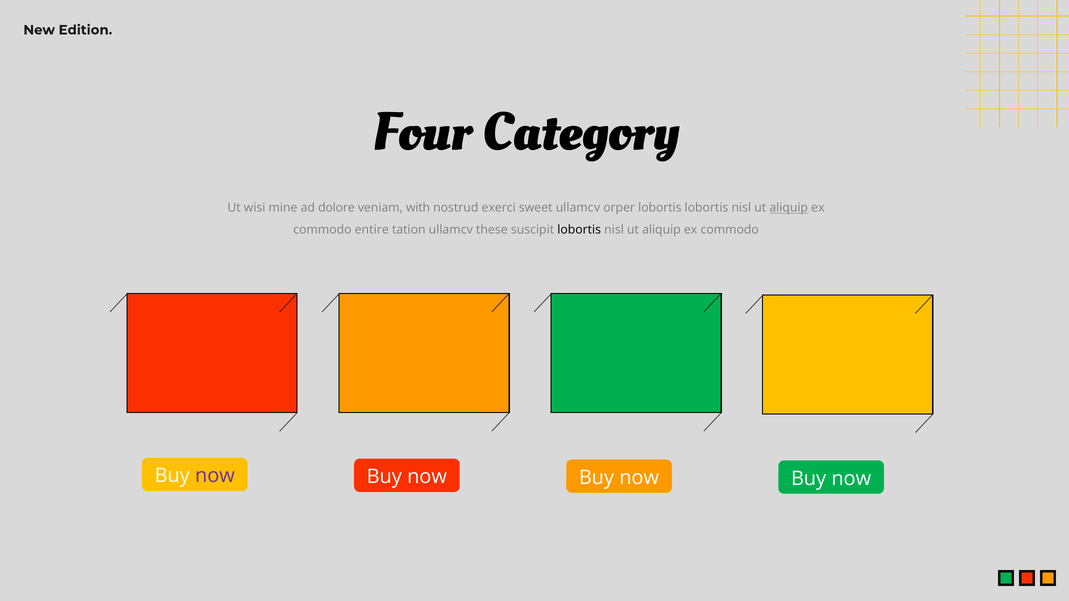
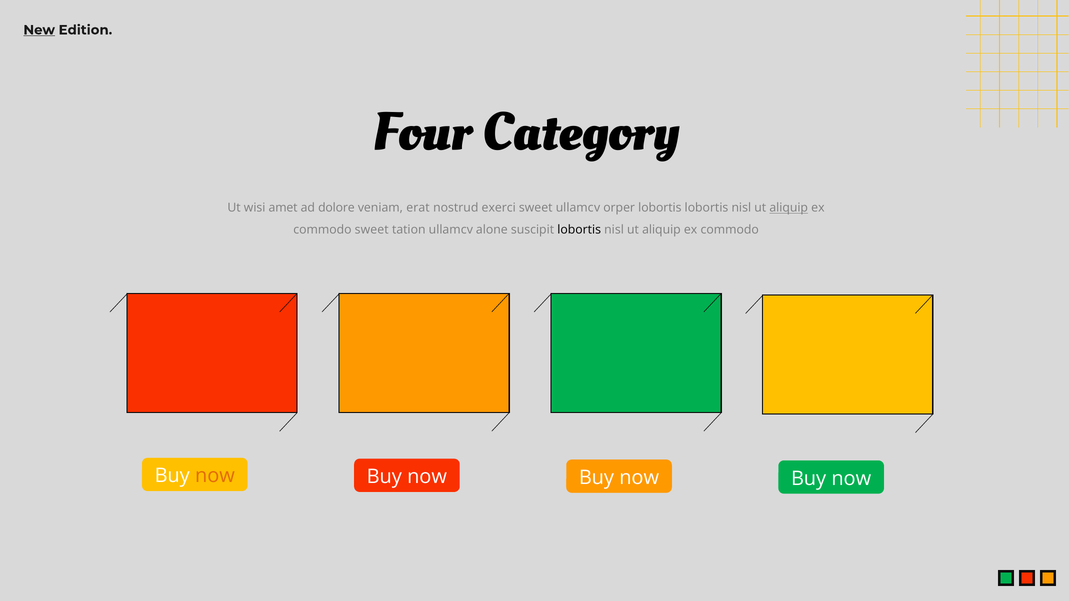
New underline: none -> present
mine: mine -> amet
with: with -> erat
commodo entire: entire -> sweet
these: these -> alone
now at (215, 476) colour: purple -> orange
